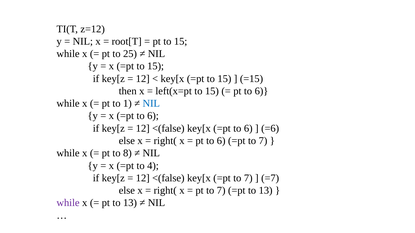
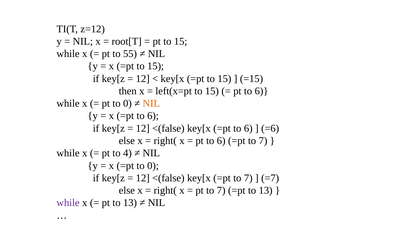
25: 25 -> 55
pt to 1: 1 -> 0
NIL at (151, 104) colour: blue -> orange
8: 8 -> 4
=pt to 4: 4 -> 0
